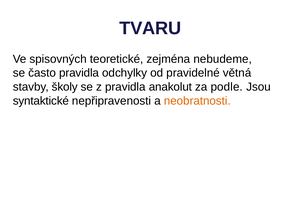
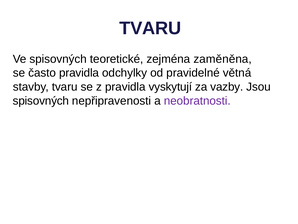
nebudeme: nebudeme -> zaměněna
stavby školy: školy -> tvaru
anakolut: anakolut -> vyskytují
podle: podle -> vazby
syntaktické at (41, 101): syntaktické -> spisovných
neobratnosti colour: orange -> purple
